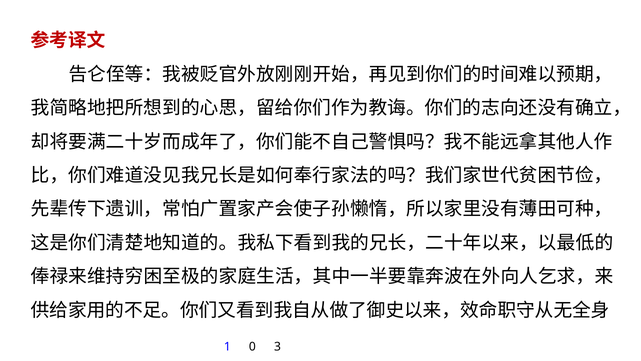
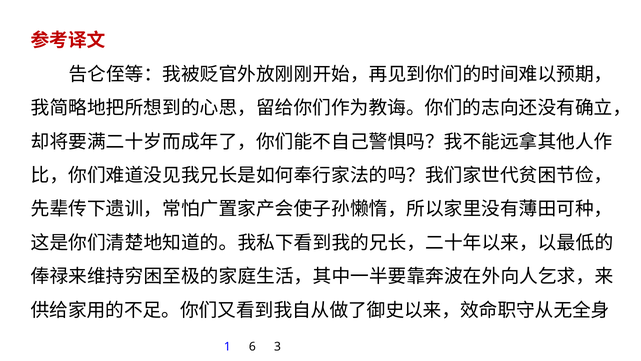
0: 0 -> 6
